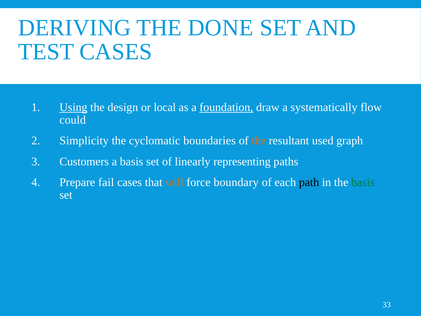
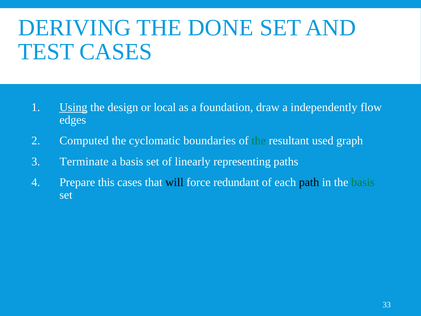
foundation underline: present -> none
systematically: systematically -> independently
could: could -> edges
Simplicity: Simplicity -> Computed
the at (259, 141) colour: orange -> green
Customers: Customers -> Terminate
fail: fail -> this
will colour: orange -> black
boundary: boundary -> redundant
